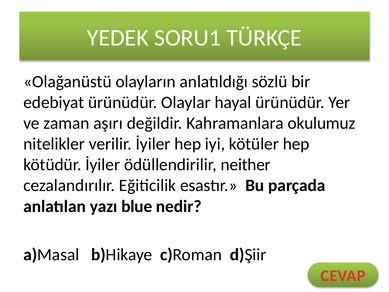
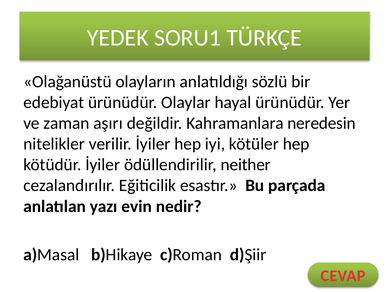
okulumuz: okulumuz -> neredesin
blue: blue -> evin
